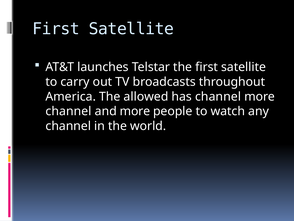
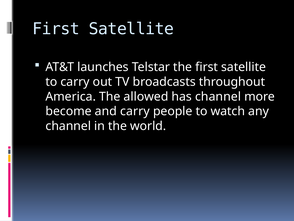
channel at (69, 111): channel -> become
and more: more -> carry
